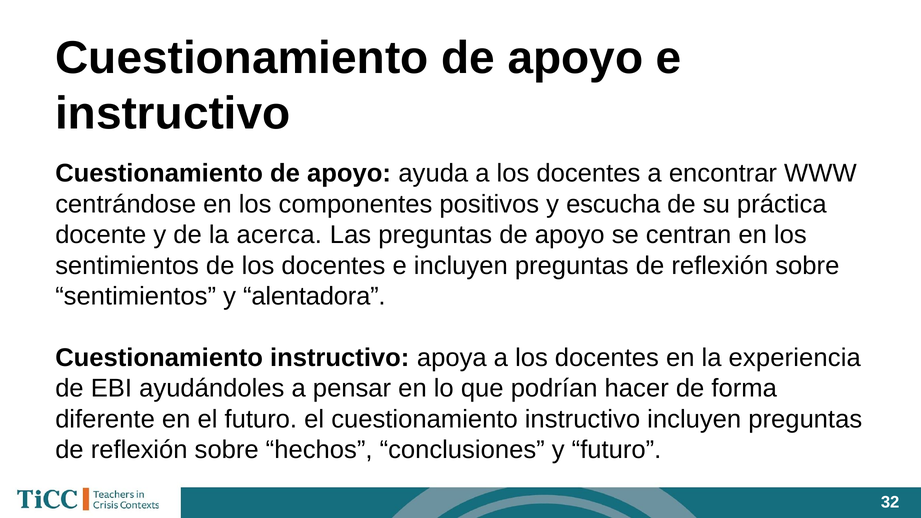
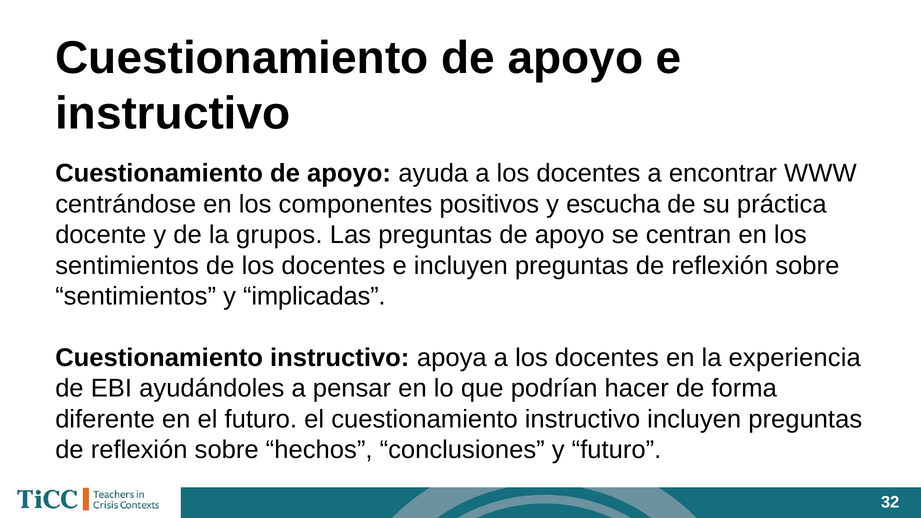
acerca: acerca -> grupos
alentadora: alentadora -> implicadas
